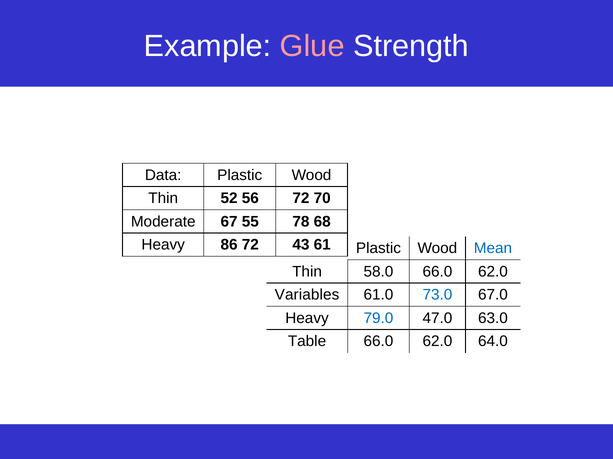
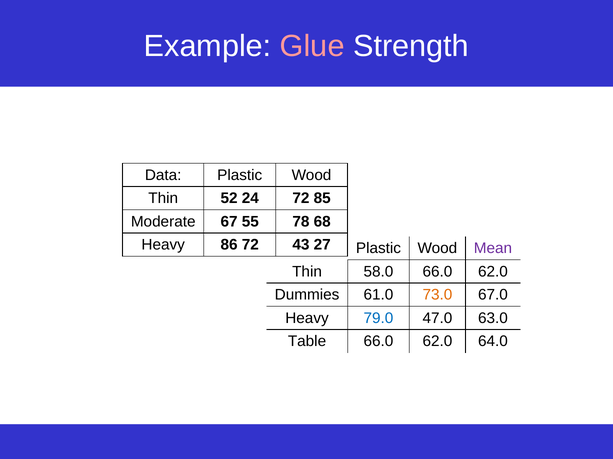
56: 56 -> 24
70: 70 -> 85
61: 61 -> 27
Mean colour: blue -> purple
Variables: Variables -> Dummies
73.0 colour: blue -> orange
